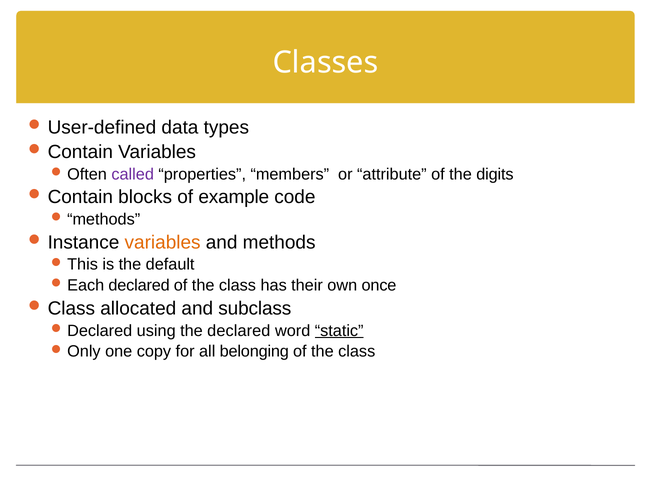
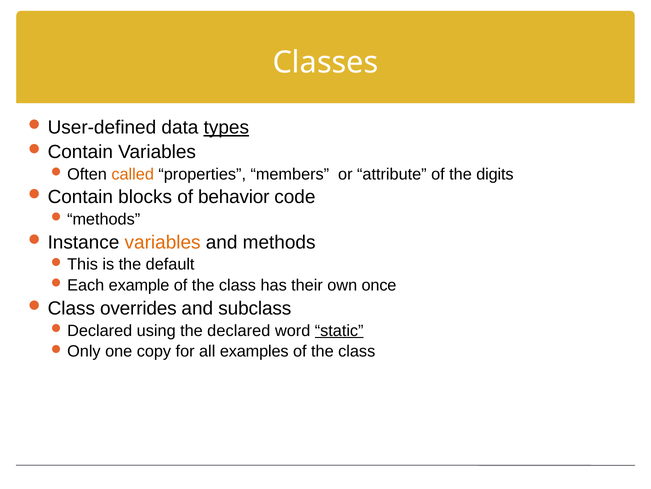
types underline: none -> present
called colour: purple -> orange
example: example -> behavior
declared at (139, 285): declared -> example
allocated: allocated -> overrides
belonging: belonging -> examples
